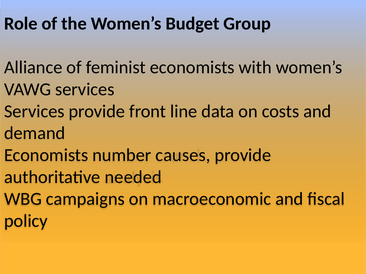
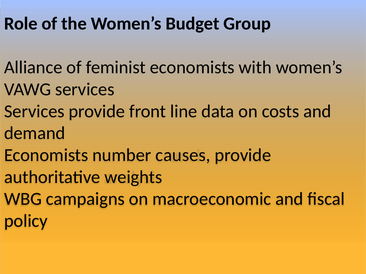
needed: needed -> weights
